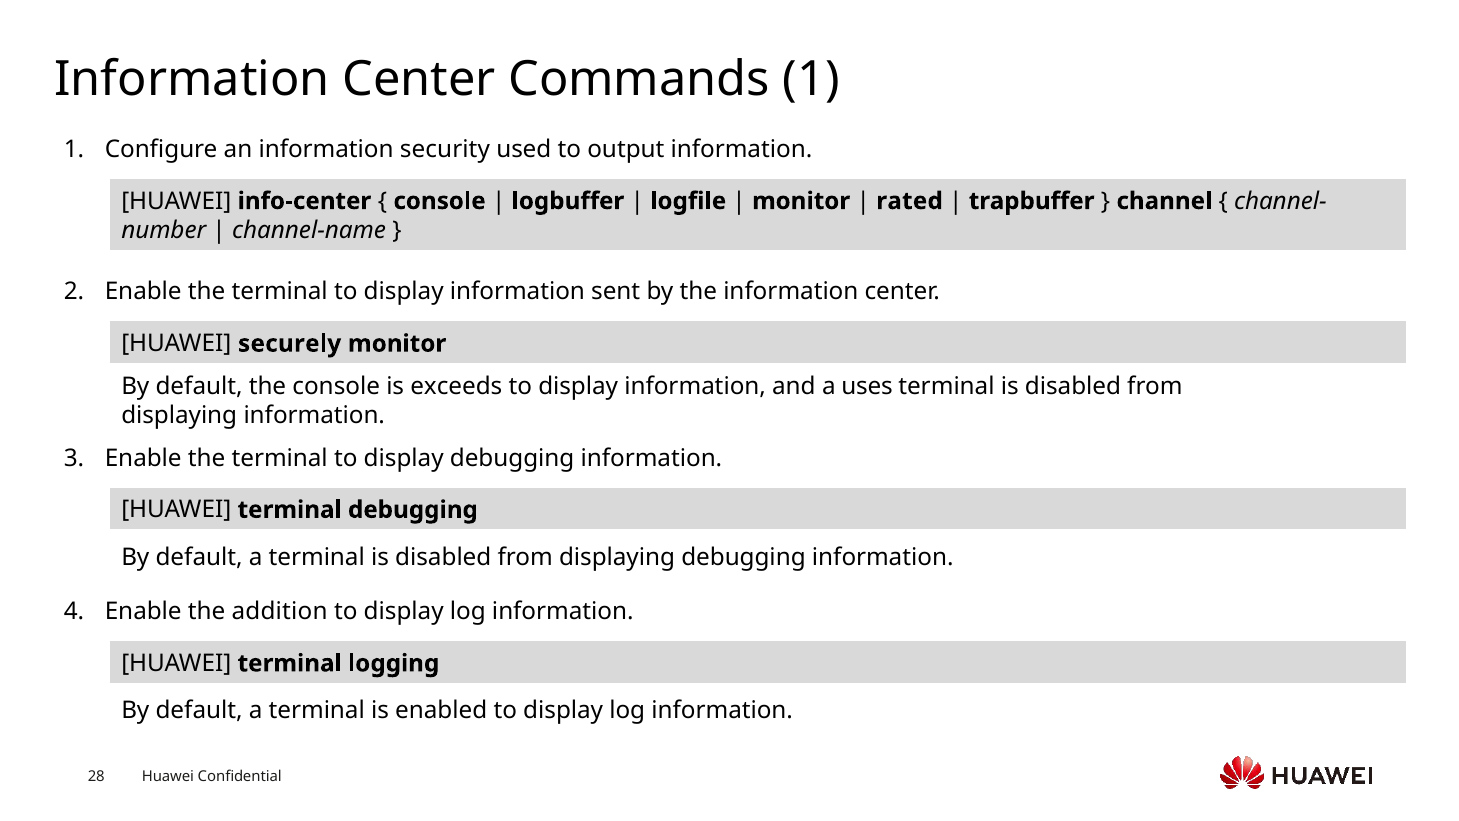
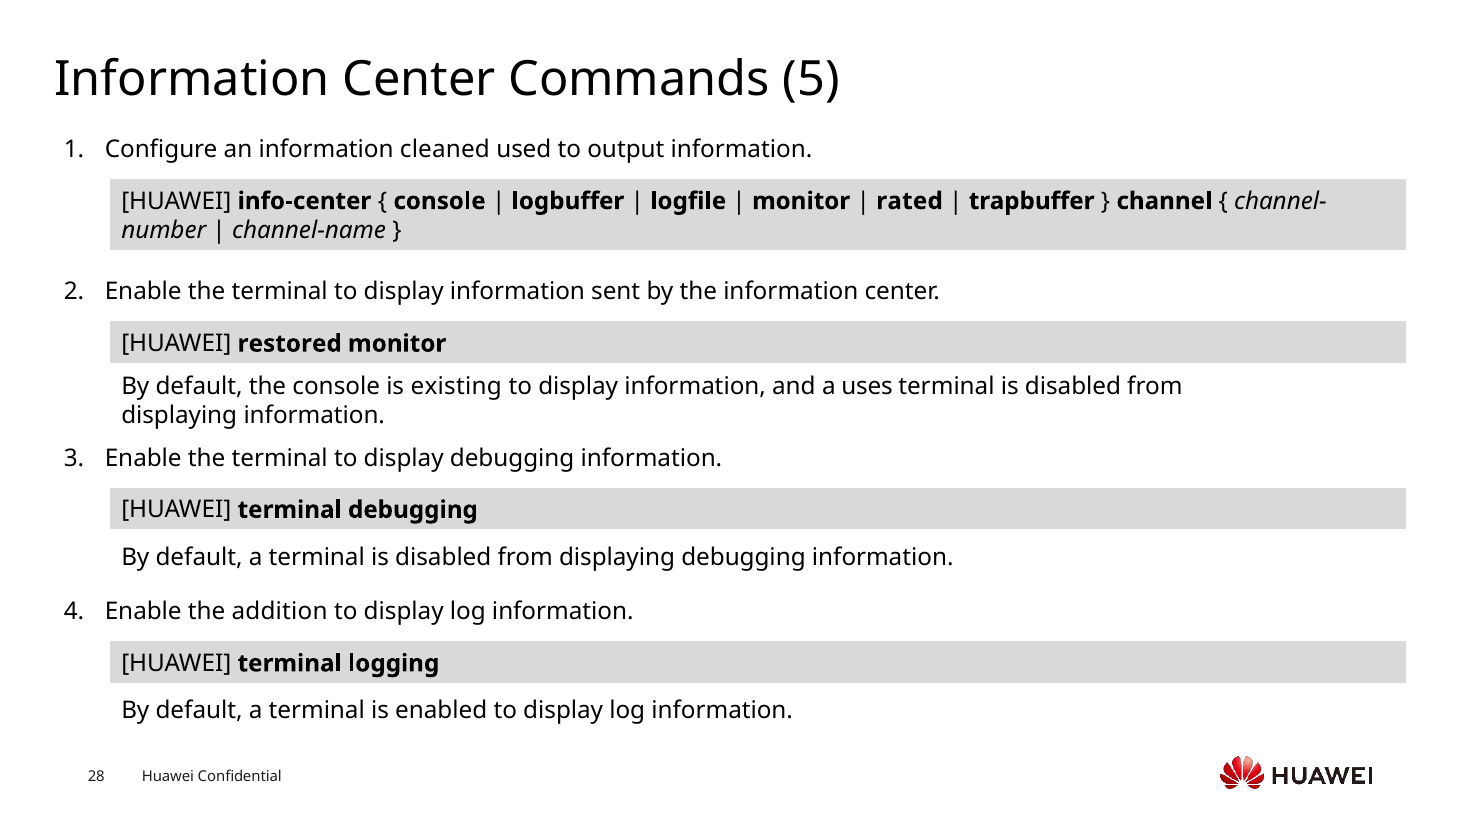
Commands 1: 1 -> 5
security: security -> cleaned
securely: securely -> restored
exceeds: exceeds -> existing
